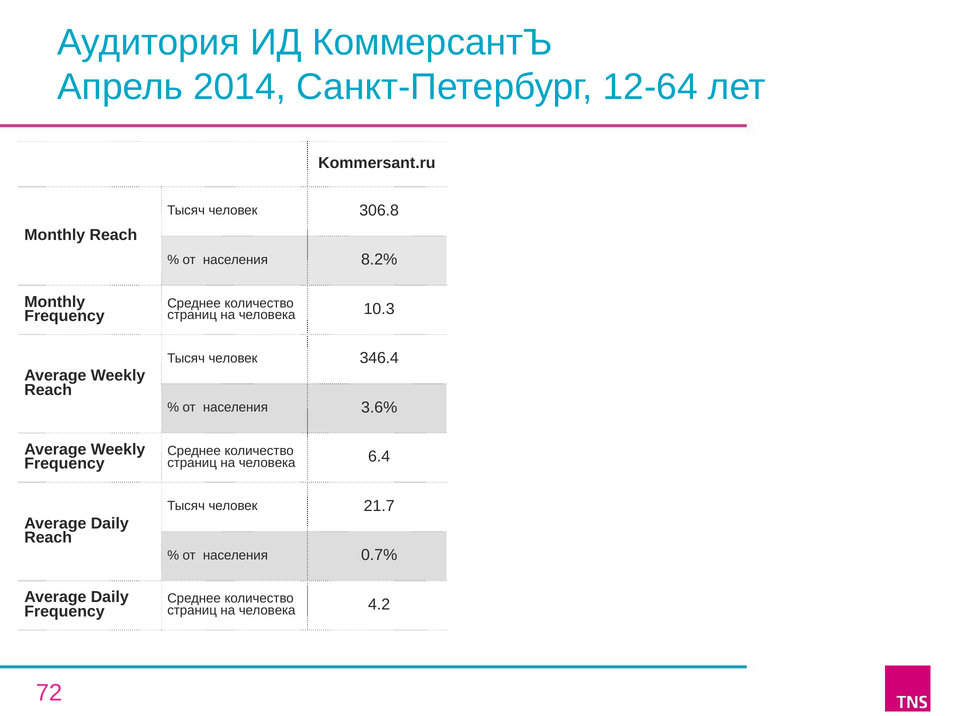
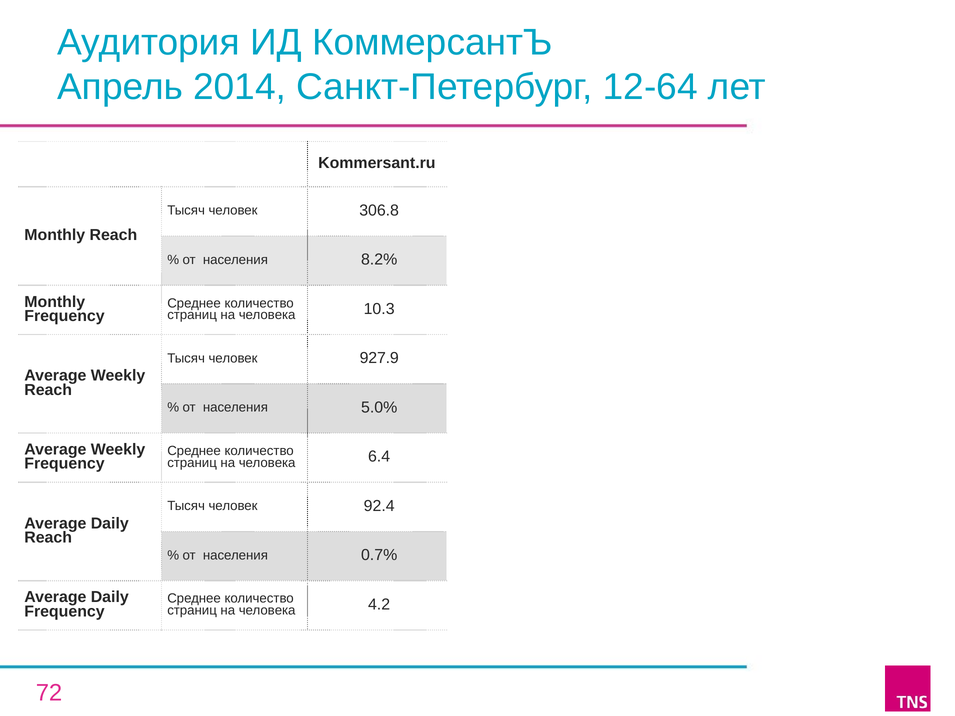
346.4: 346.4 -> 927.9
3.6%: 3.6% -> 5.0%
21.7: 21.7 -> 92.4
